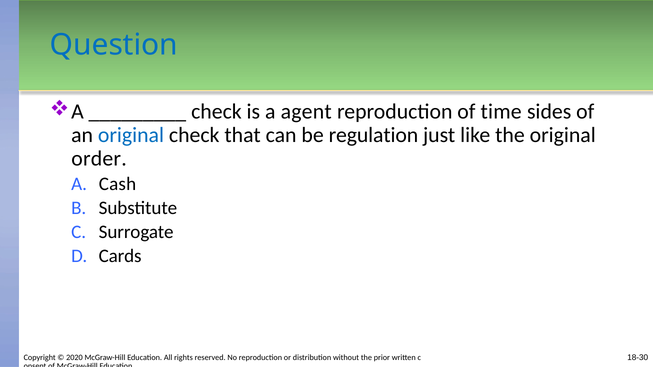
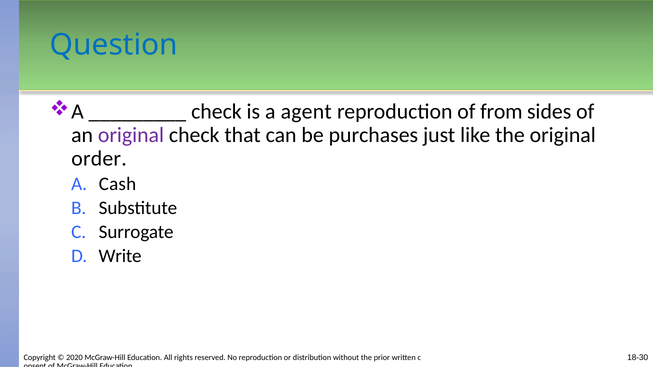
time: time -> from
original at (131, 135) colour: blue -> purple
regulation: regulation -> purchases
Cards: Cards -> Write
